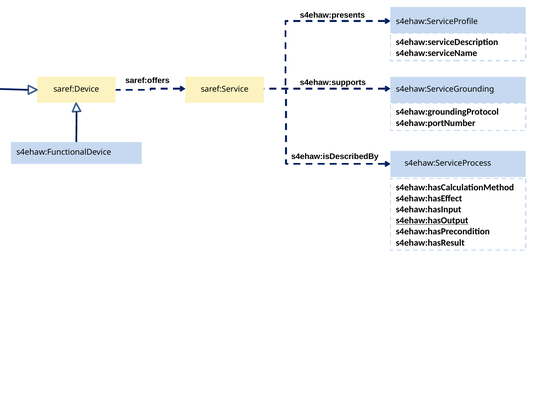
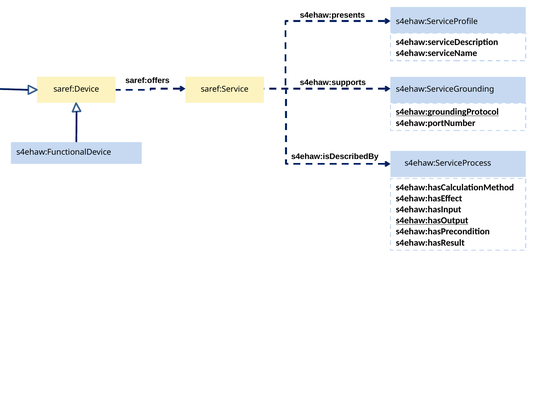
s4ehaw:groundingProtocol underline: none -> present
